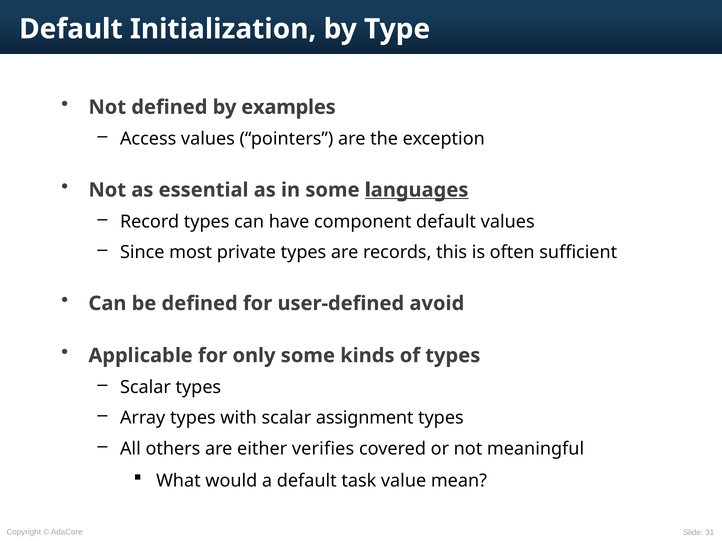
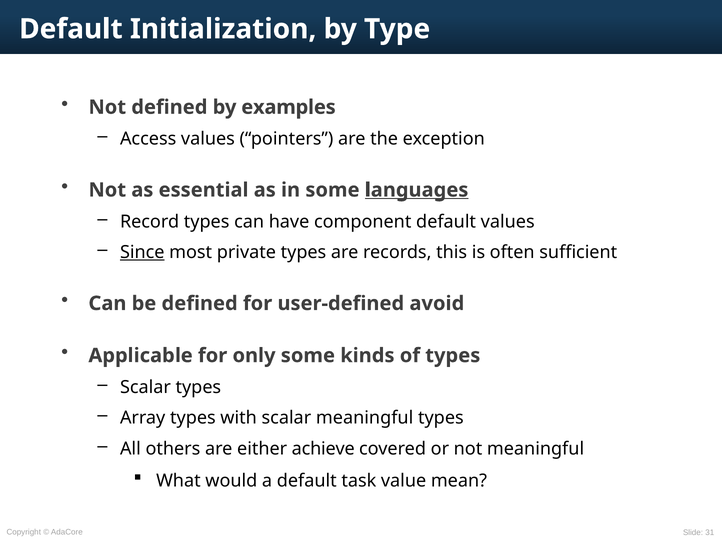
Since underline: none -> present
scalar assignment: assignment -> meaningful
verifies: verifies -> achieve
